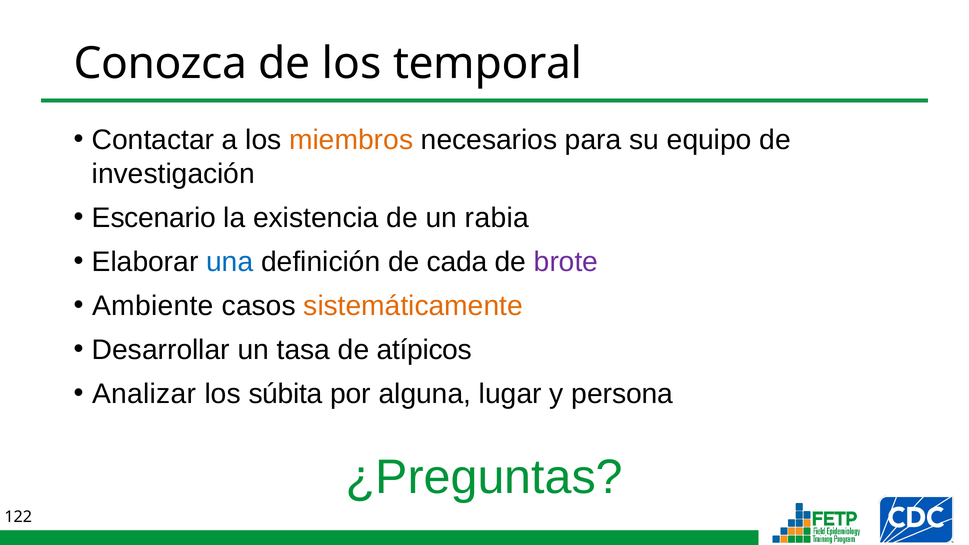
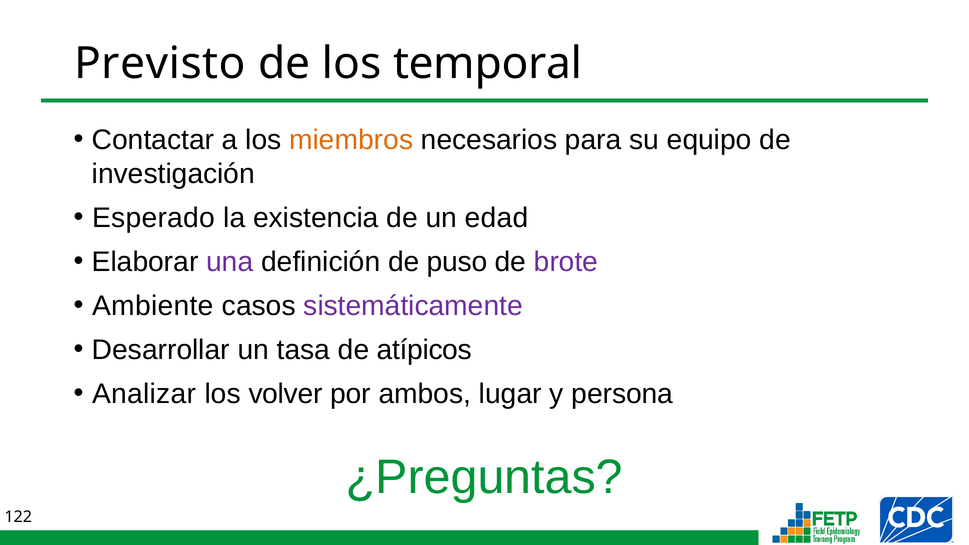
Conozca: Conozca -> Previsto
Escenario: Escenario -> Esperado
rabia: rabia -> edad
una colour: blue -> purple
cada: cada -> puso
sistemáticamente colour: orange -> purple
súbita: súbita -> volver
alguna: alguna -> ambos
